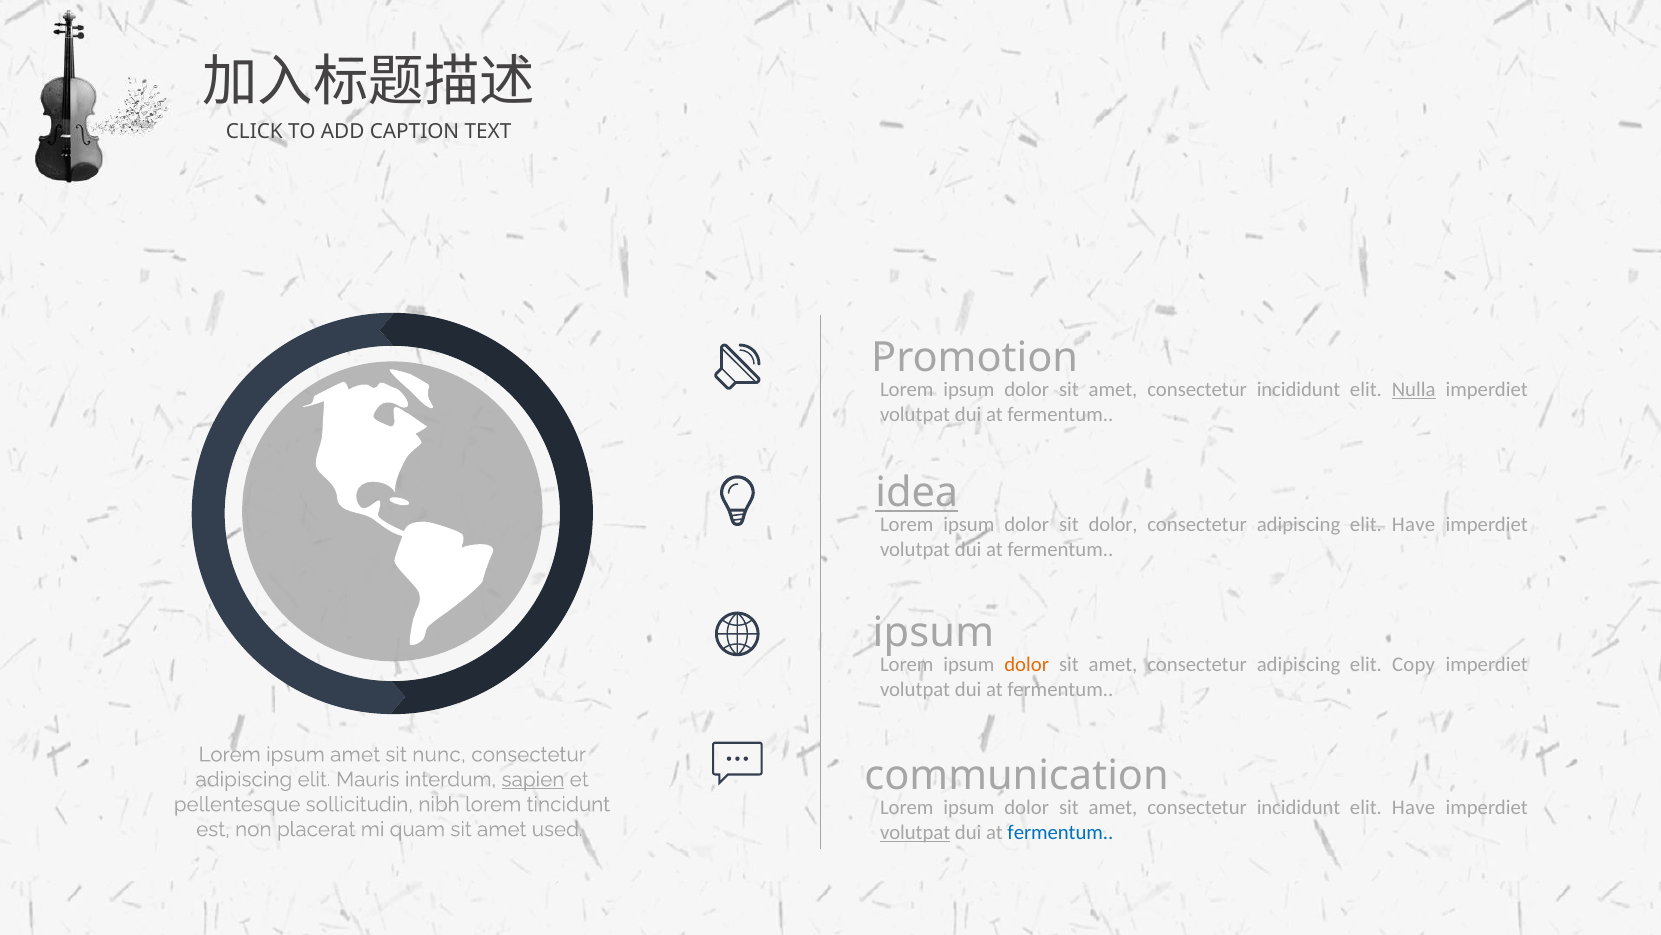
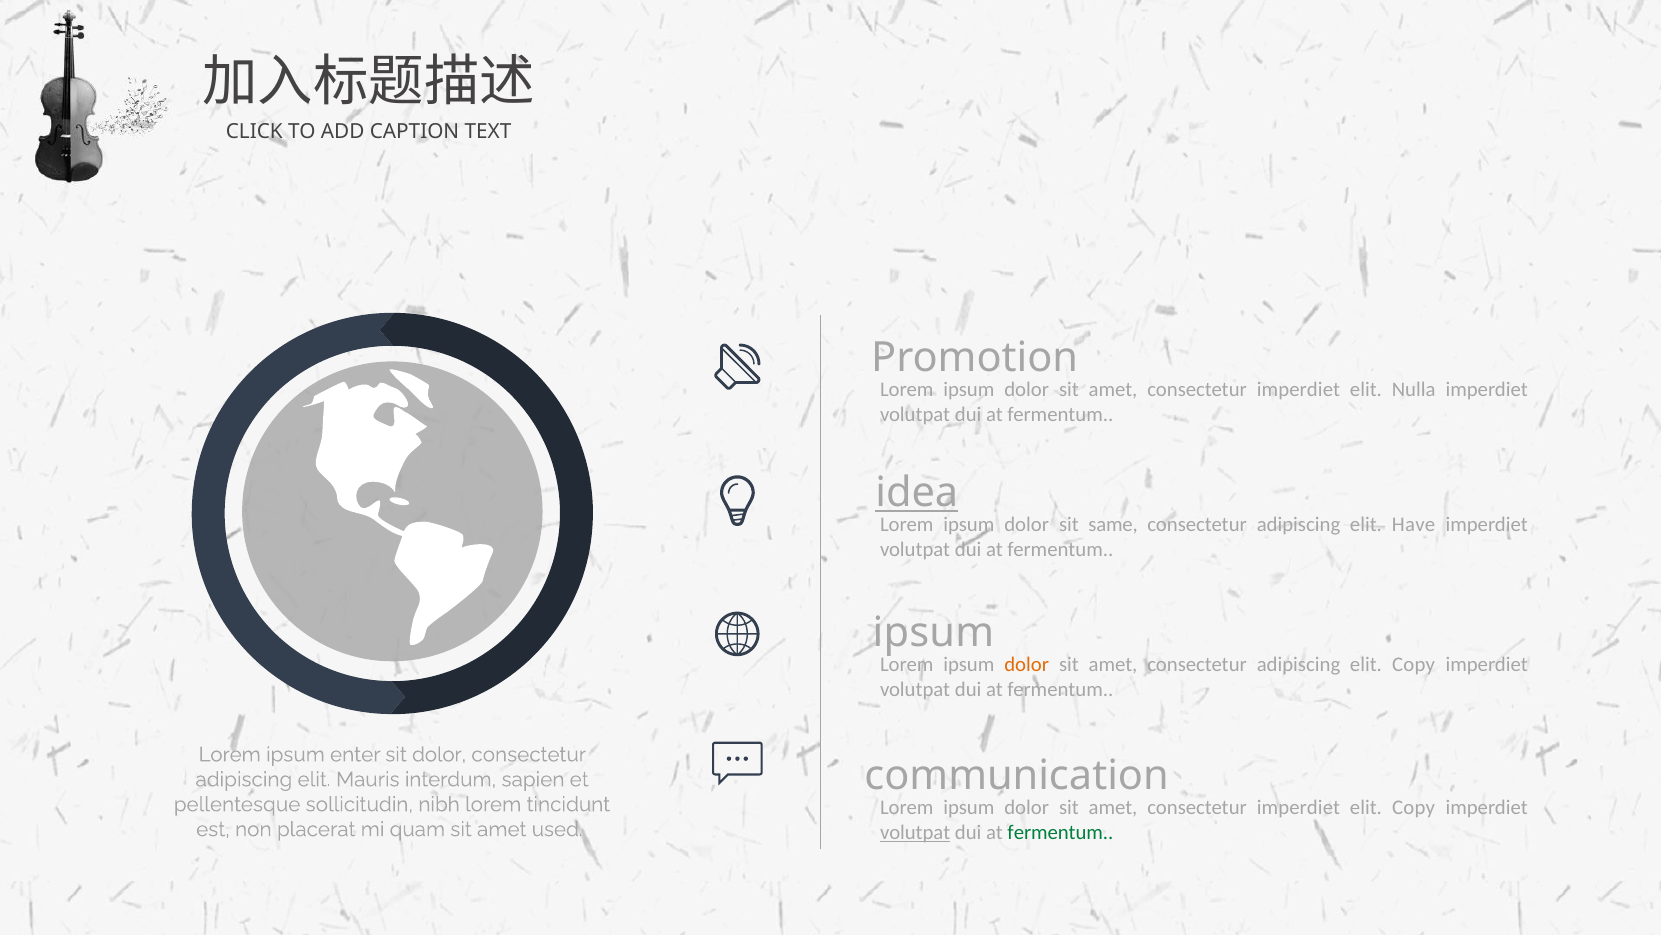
incididunt at (1299, 390): incididunt -> imperdiet
Nulla underline: present -> none
sit dolor: dolor -> same
ipsum amet: amet -> enter
sit nunc: nunc -> dolor
sapien underline: present -> none
incididunt at (1299, 807): incididunt -> imperdiet
Have at (1414, 807): Have -> Copy
fermentum at (1060, 832) colour: blue -> green
